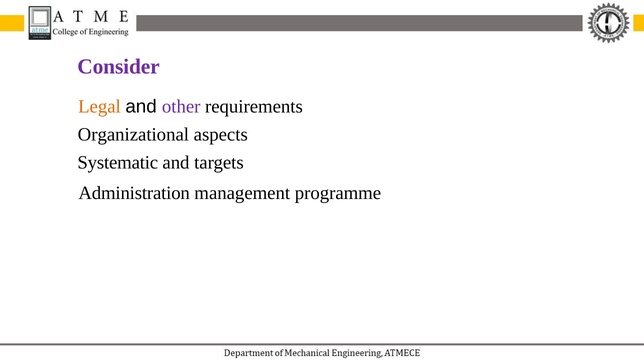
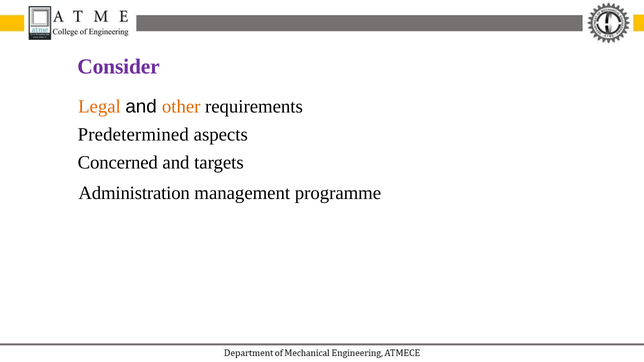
other colour: purple -> orange
Organizational: Organizational -> Predetermined
Systematic: Systematic -> Concerned
